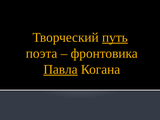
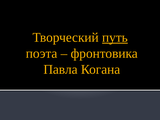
Павла underline: present -> none
